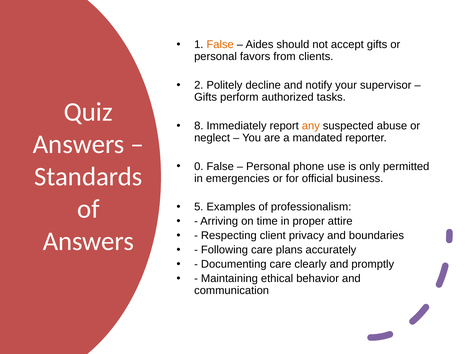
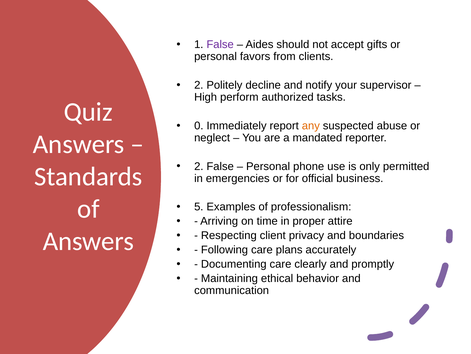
False at (220, 44) colour: orange -> purple
Gifts at (206, 97): Gifts -> High
8: 8 -> 0
0 at (199, 166): 0 -> 2
